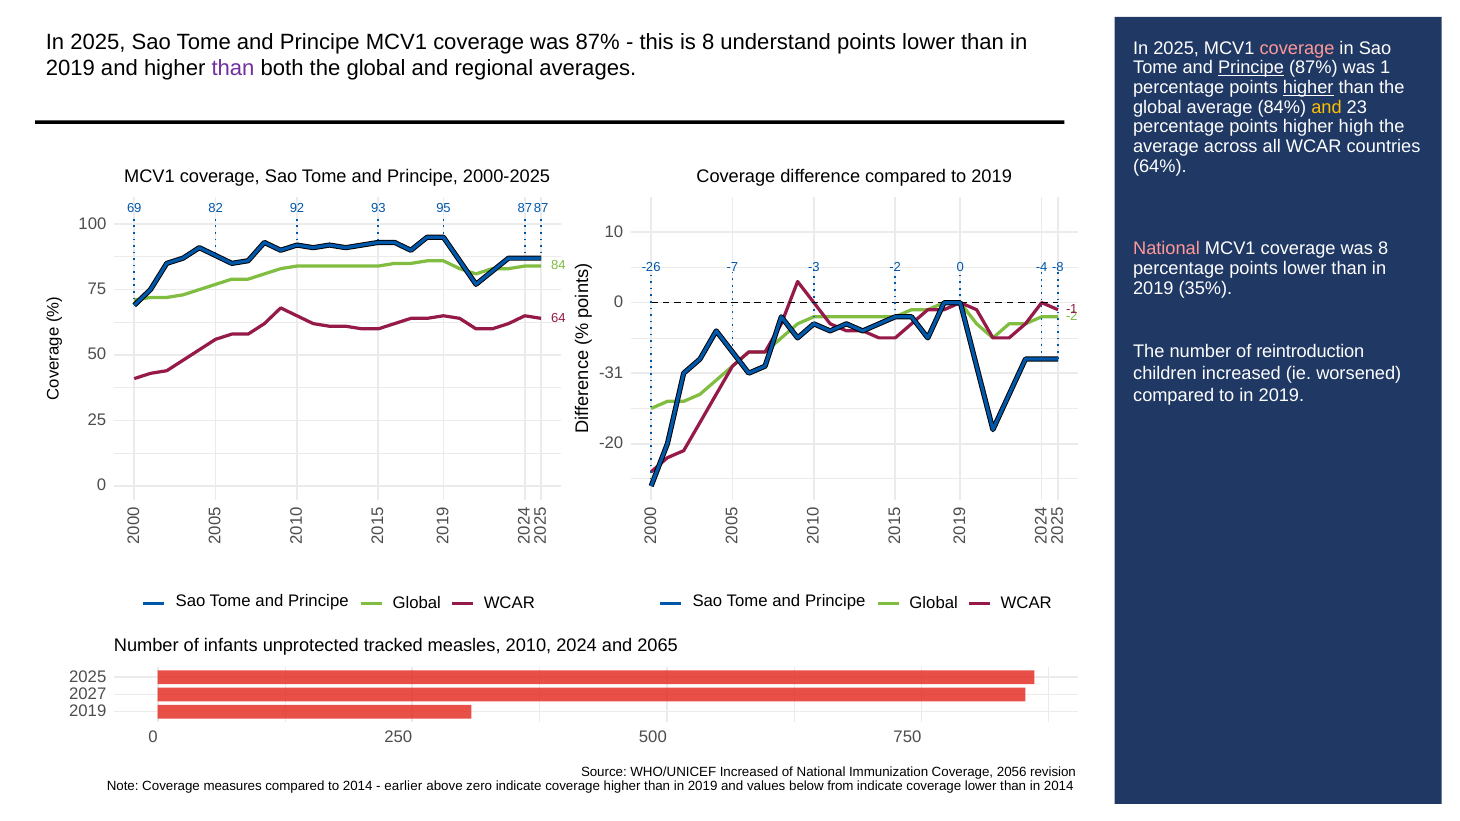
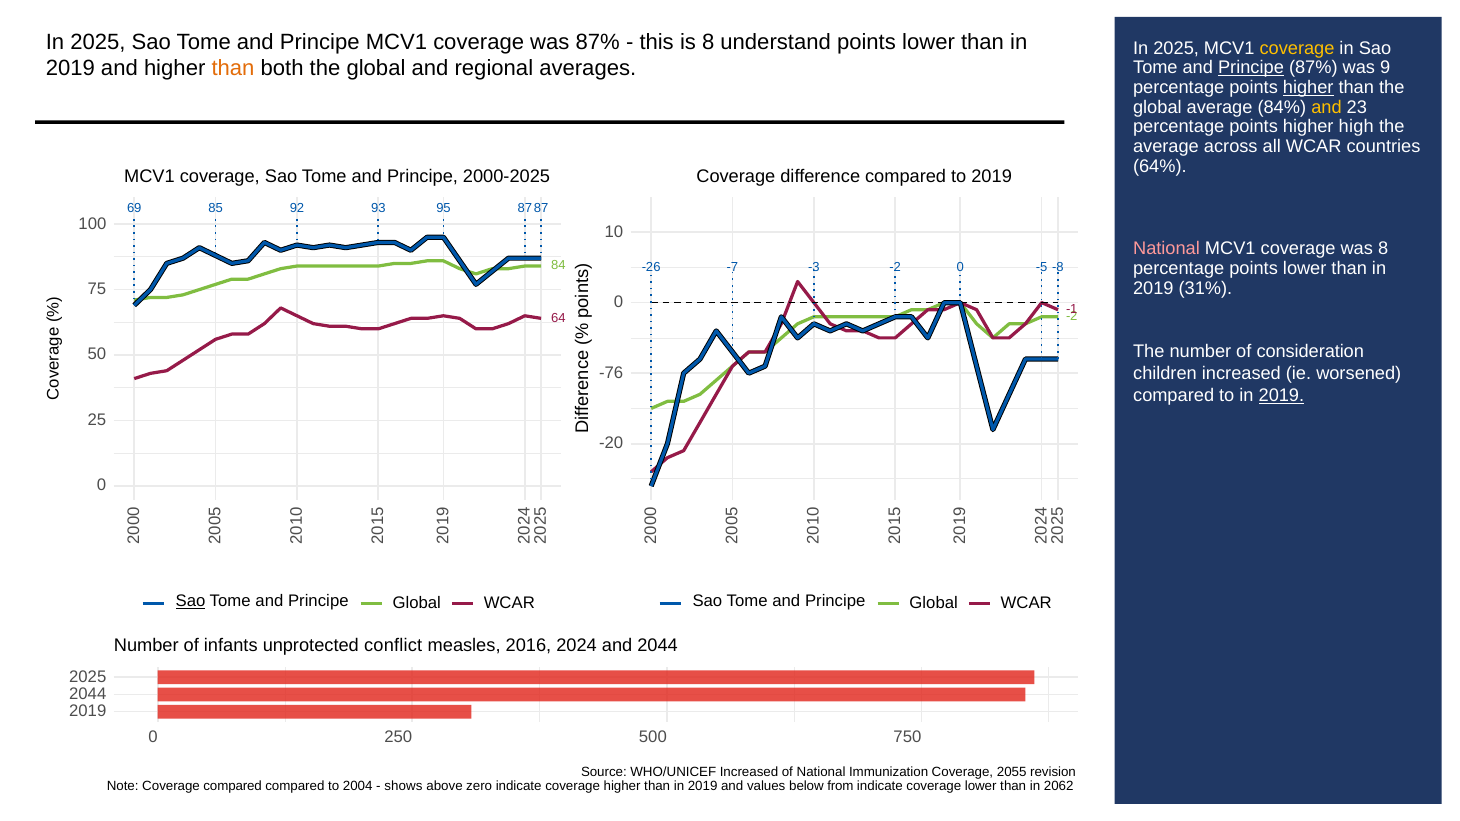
coverage at (1297, 48) colour: pink -> yellow
than at (233, 69) colour: purple -> orange
was 1: 1 -> 9
82: 82 -> 85
-4: -4 -> -5
35%: 35% -> 31%
reintroduction: reintroduction -> consideration
-31: -31 -> -76
2019 at (1281, 395) underline: none -> present
Sao at (190, 602) underline: none -> present
tracked: tracked -> conflict
2010: 2010 -> 2016
and 2065: 2065 -> 2044
2027 at (88, 694): 2027 -> 2044
2056: 2056 -> 2055
Coverage measures: measures -> compared
to 2014: 2014 -> 2004
earlier: earlier -> shows
in 2014: 2014 -> 2062
